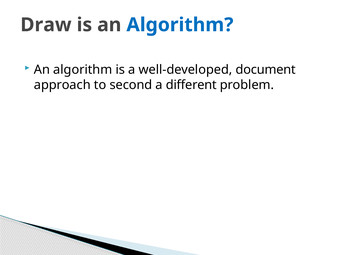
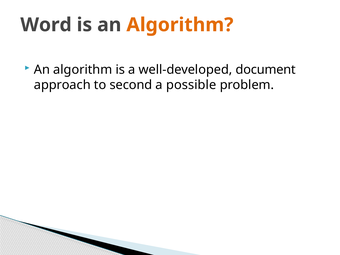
Draw: Draw -> Word
Algorithm at (180, 25) colour: blue -> orange
different: different -> possible
